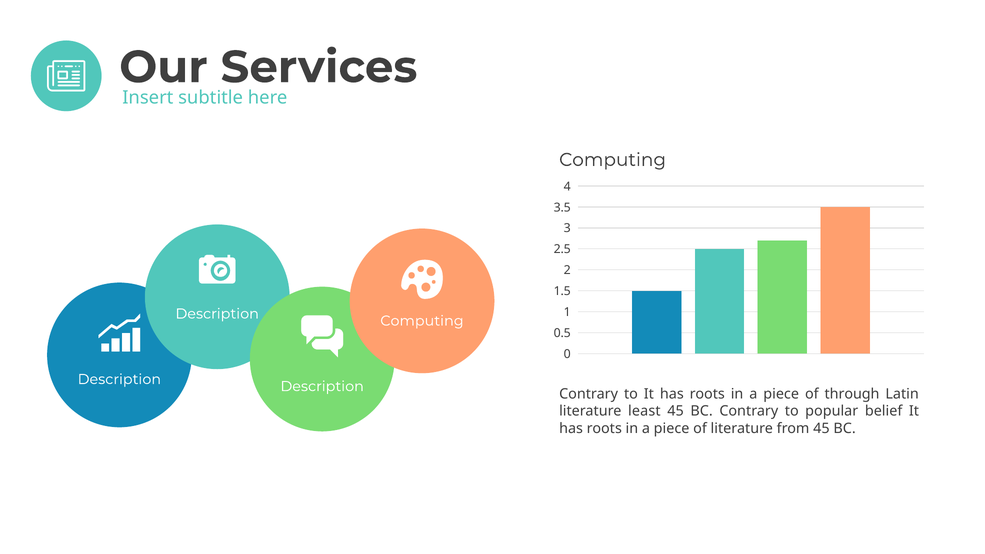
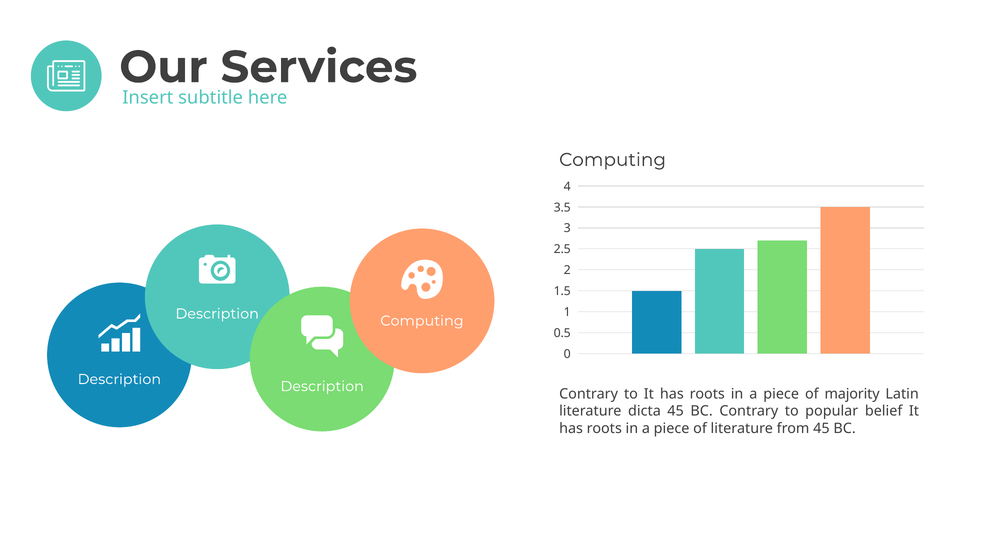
through: through -> majority
least: least -> dicta
